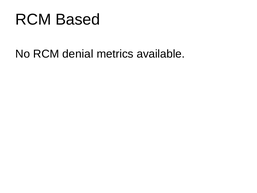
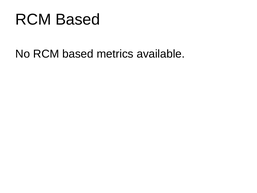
No RCM denial: denial -> based
